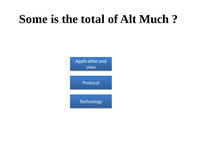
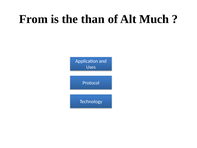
Some: Some -> From
total: total -> than
